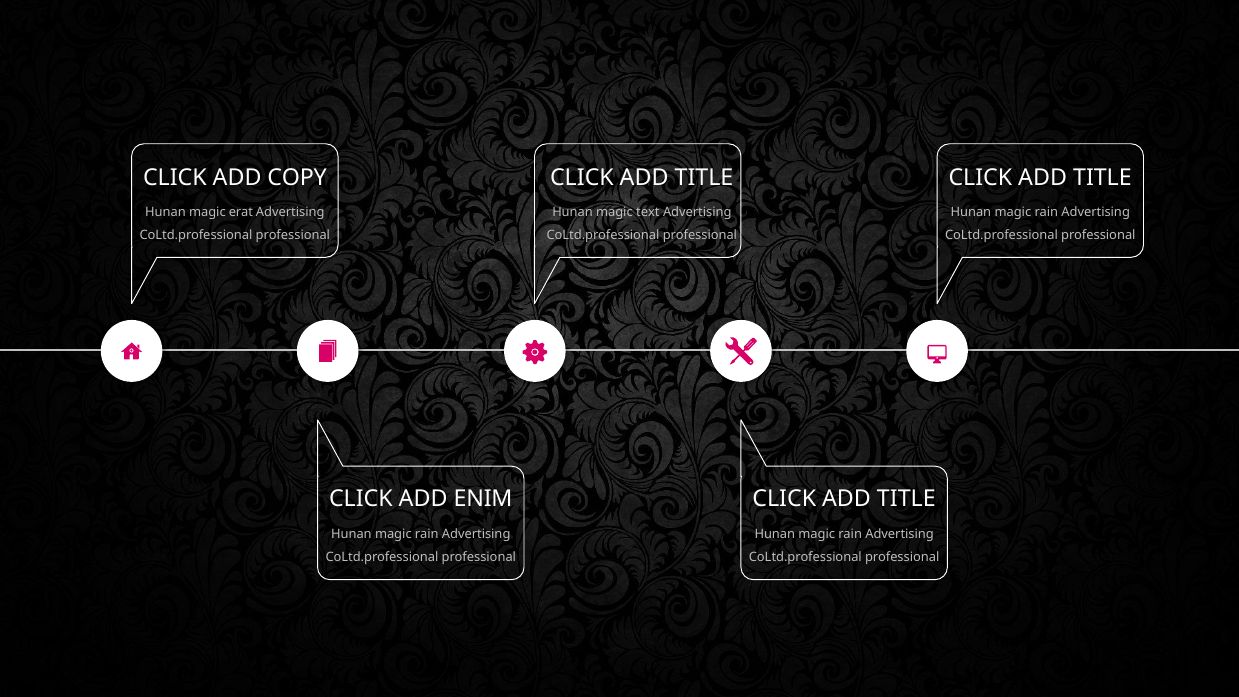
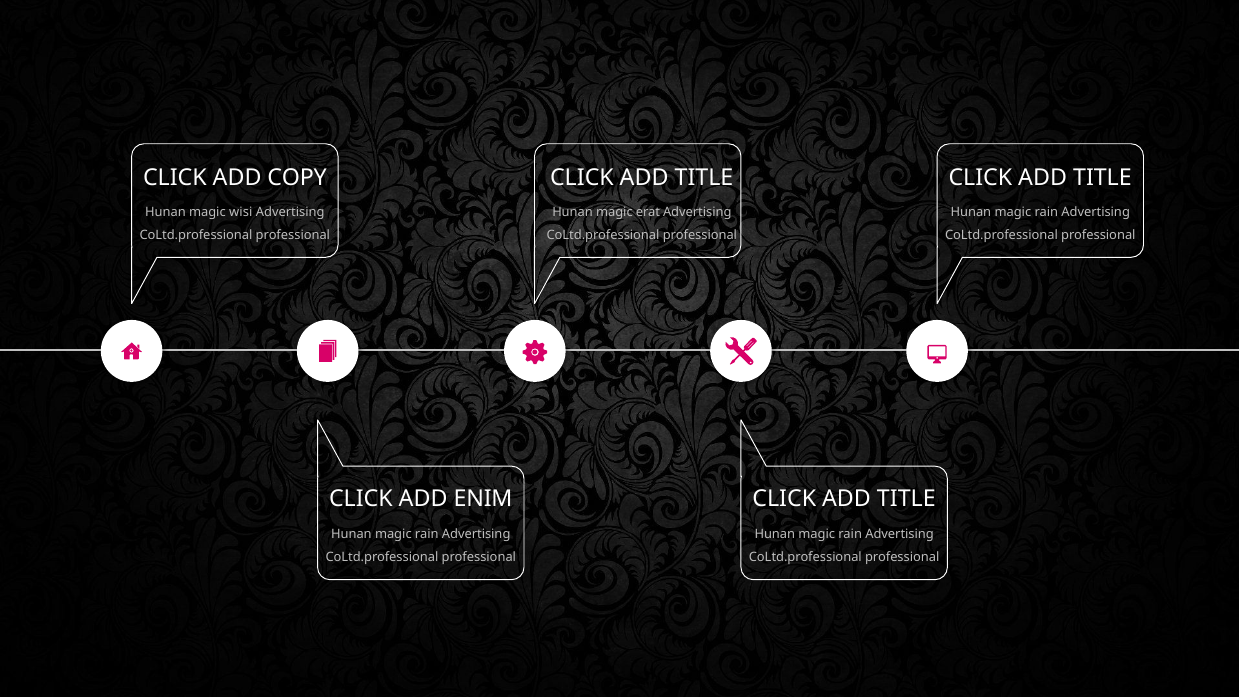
erat: erat -> wisi
text: text -> erat
